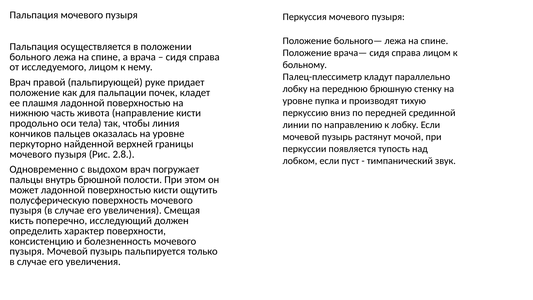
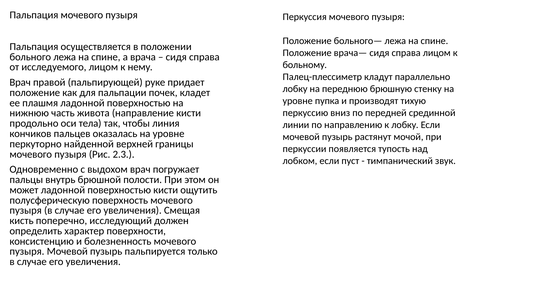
2.8: 2.8 -> 2.3
